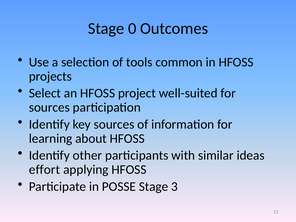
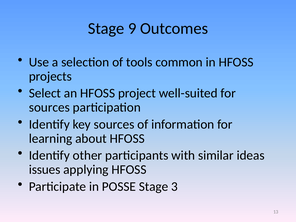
0: 0 -> 9
effort: effort -> issues
